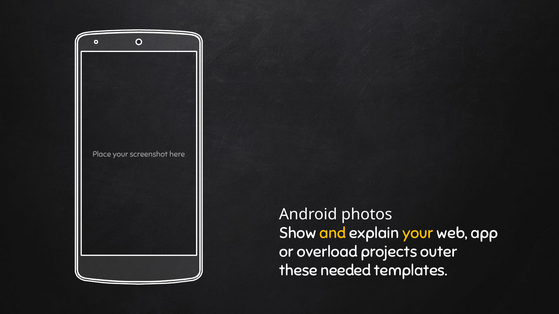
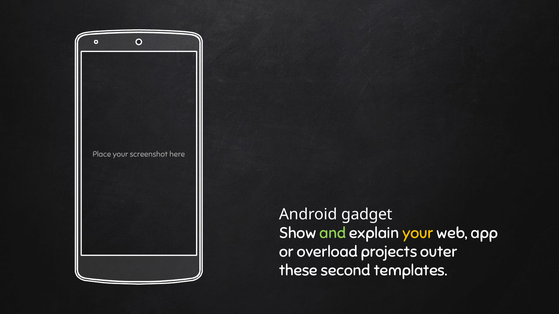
photos: photos -> gadget
and colour: yellow -> light green
needed: needed -> second
